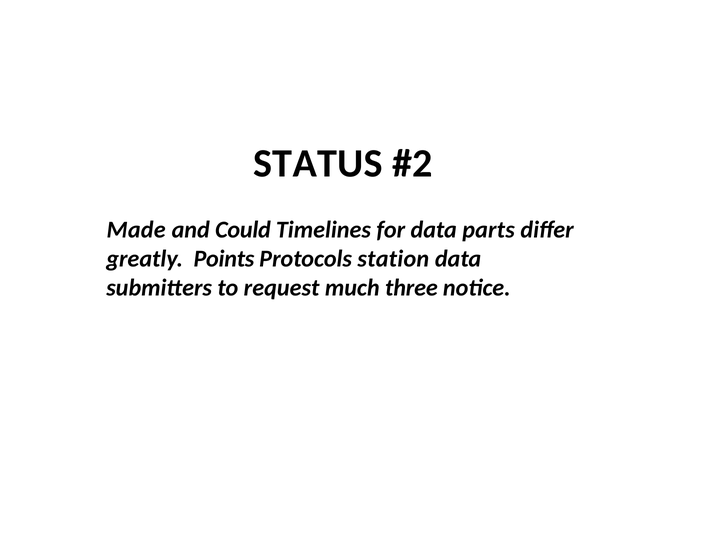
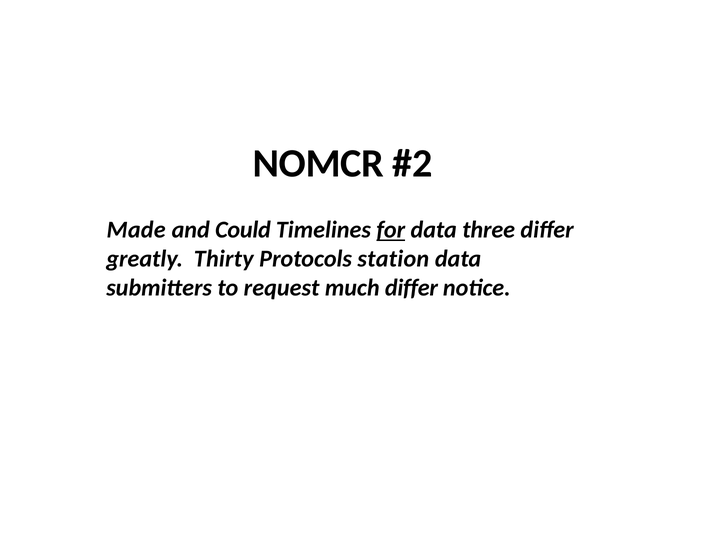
STATUS: STATUS -> NOMCR
for underline: none -> present
parts: parts -> three
Points: Points -> Thirty
much three: three -> differ
